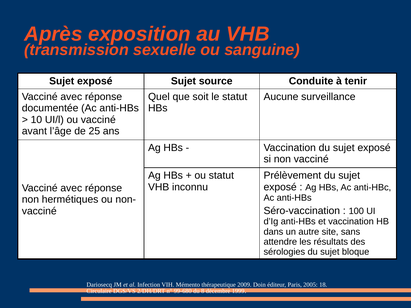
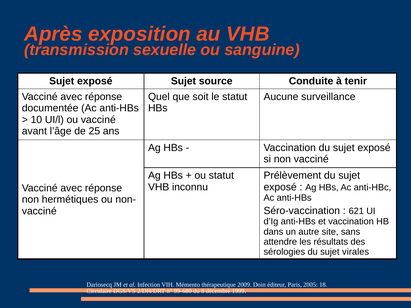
100: 100 -> 621
bloque: bloque -> virales
